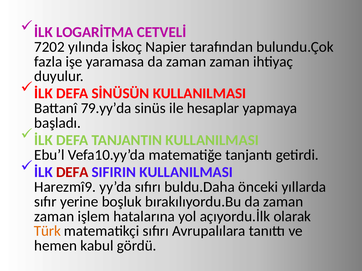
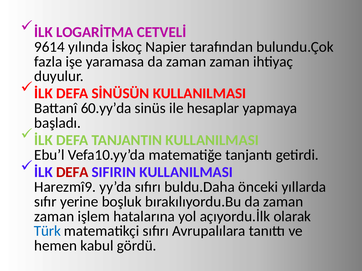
7202: 7202 -> 9614
79.yy’da: 79.yy’da -> 60.yy’da
Türk colour: orange -> blue
